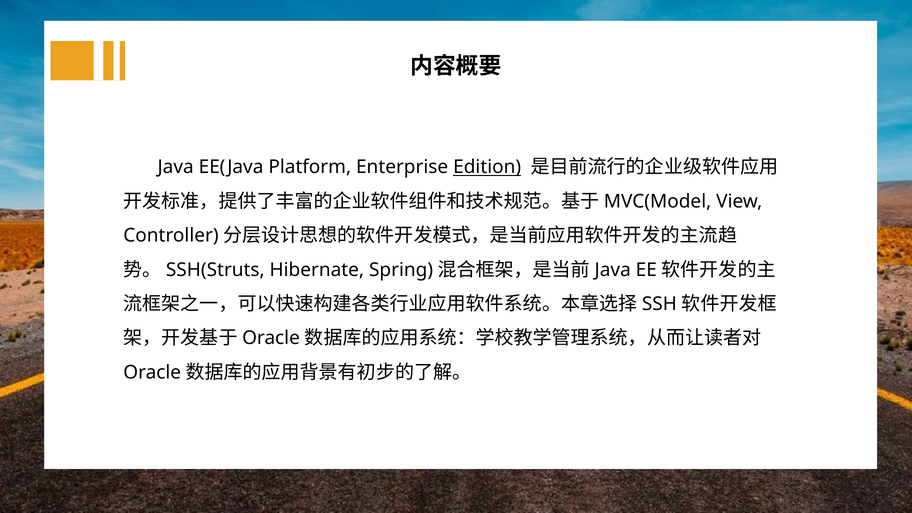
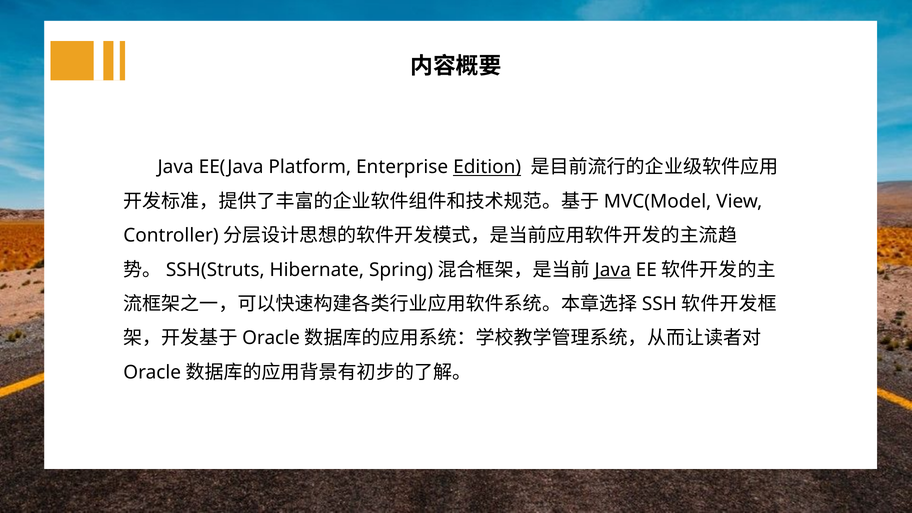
Java at (613, 270) underline: none -> present
